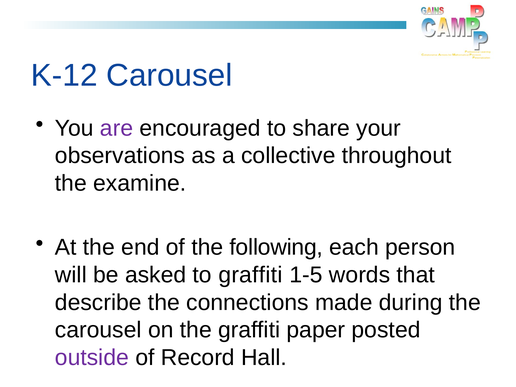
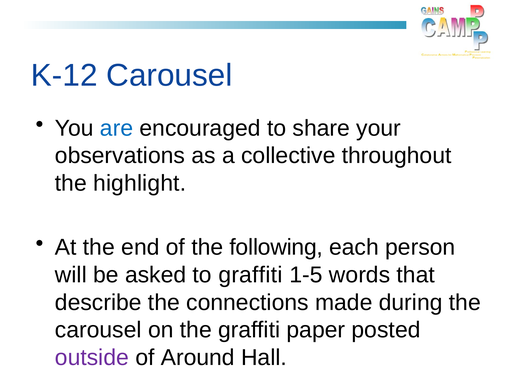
are colour: purple -> blue
examine: examine -> highlight
Record: Record -> Around
